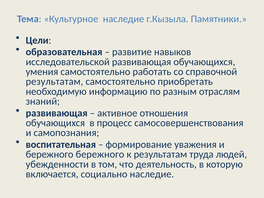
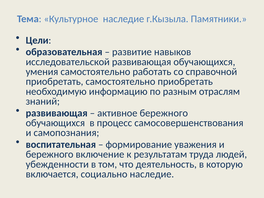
результатам at (54, 82): результатам -> приобретать
активное отношения: отношения -> бережного
бережного бережного: бережного -> включение
